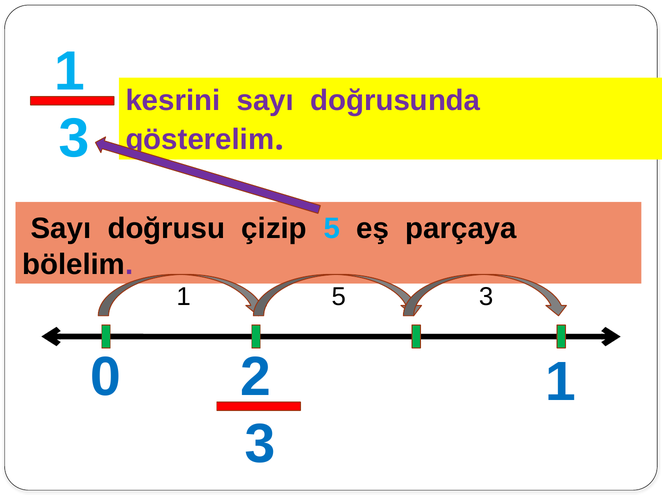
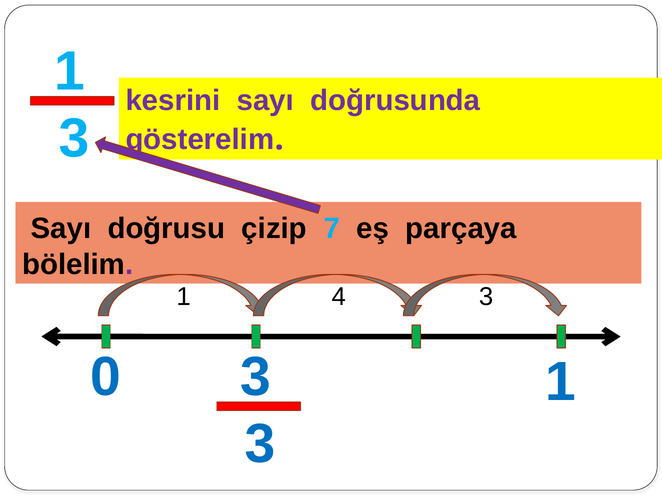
çizip 5: 5 -> 7
1 5: 5 -> 4
0 2: 2 -> 3
